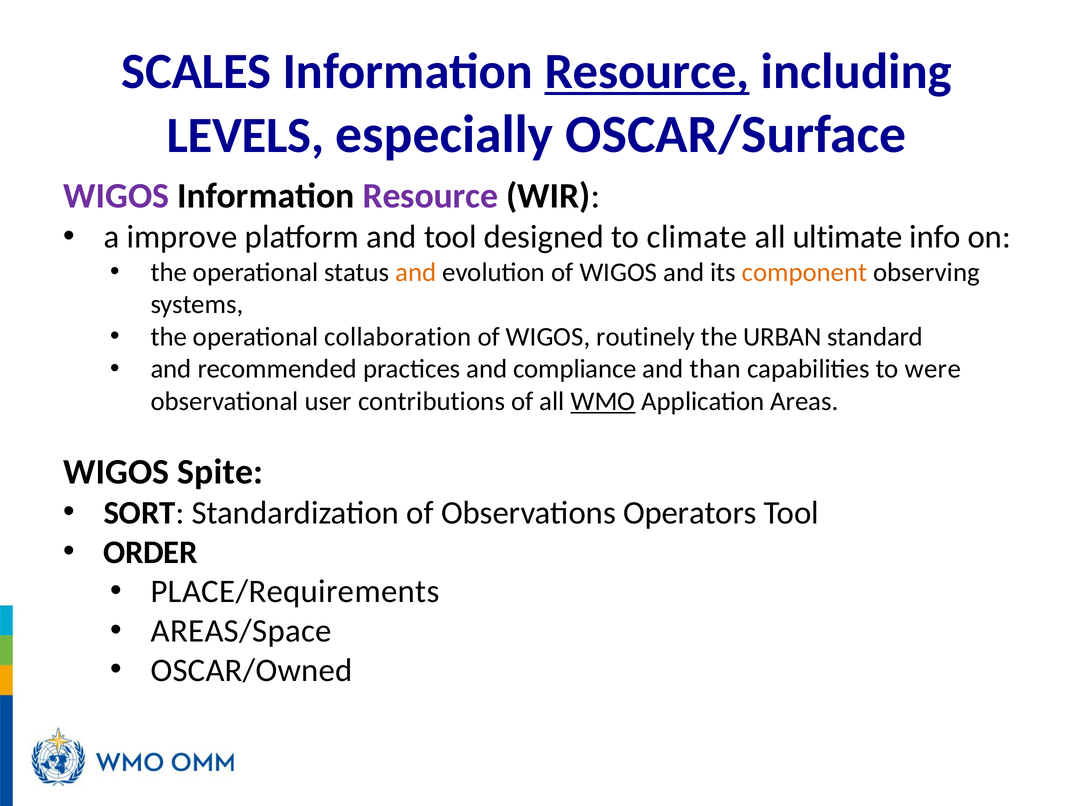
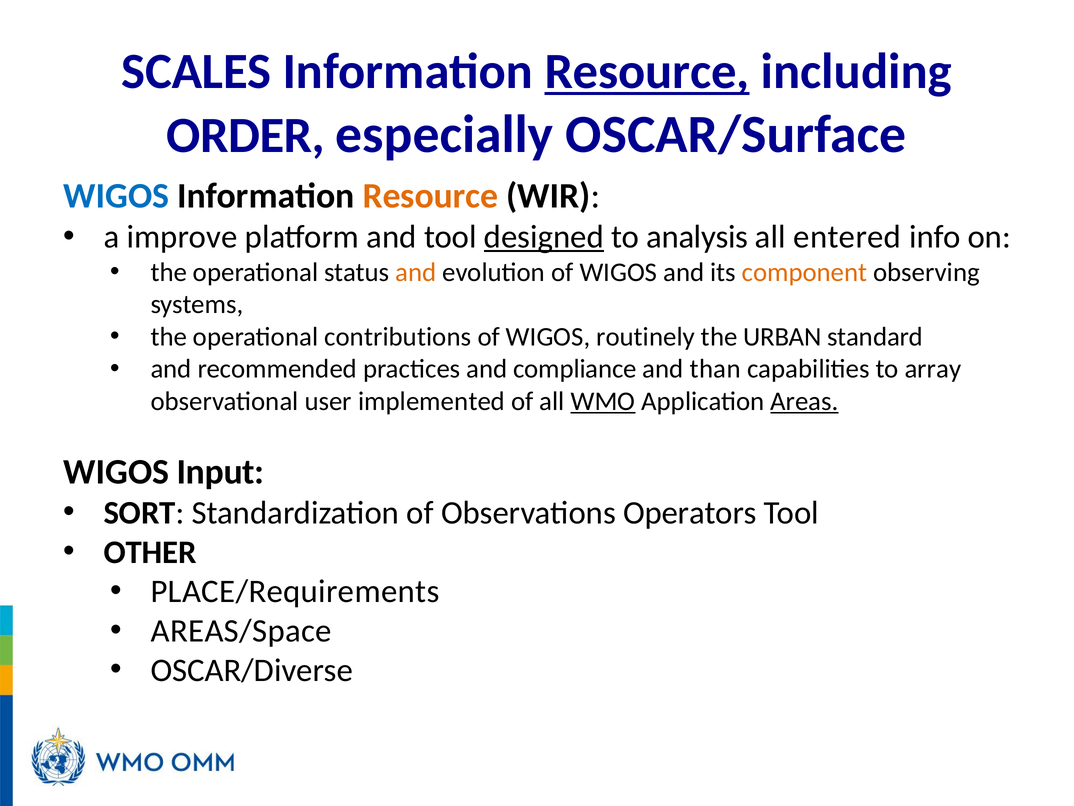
LEVELS: LEVELS -> ORDER
WIGOS at (116, 196) colour: purple -> blue
Resource at (430, 196) colour: purple -> orange
designed underline: none -> present
climate: climate -> analysis
ultimate: ultimate -> entered
collaboration: collaboration -> contributions
were: were -> array
contributions: contributions -> implemented
Areas underline: none -> present
Spite: Spite -> Input
ORDER: ORDER -> OTHER
OSCAR/Owned: OSCAR/Owned -> OSCAR/Diverse
